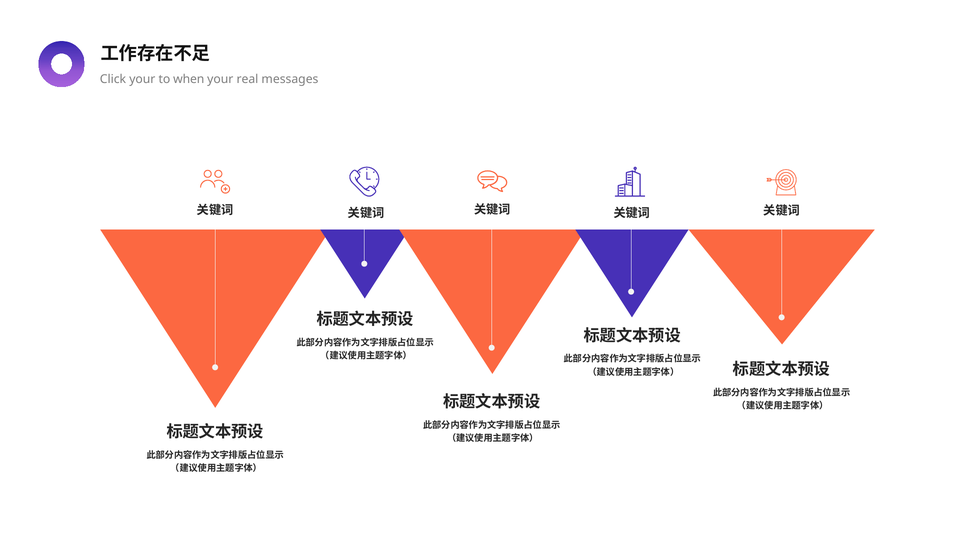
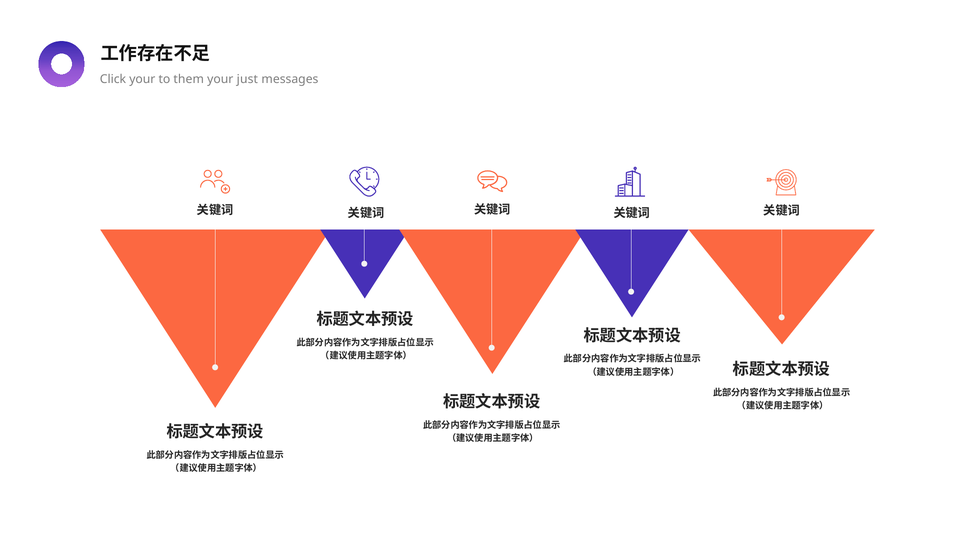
when: when -> them
real: real -> just
